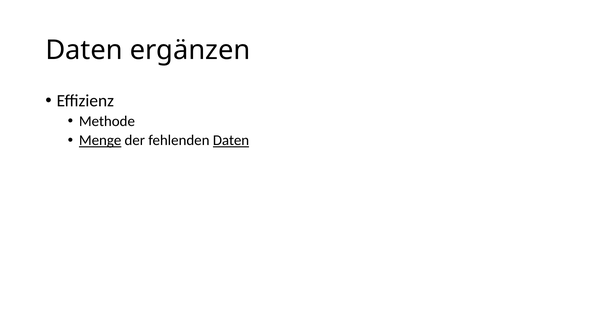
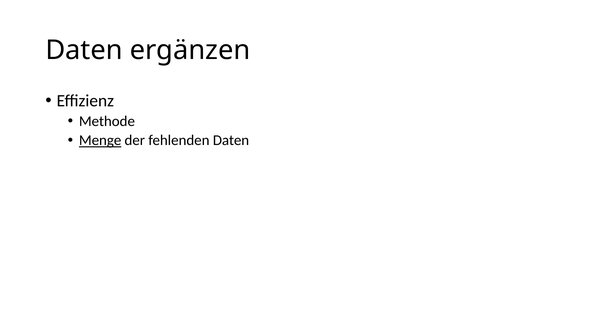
Daten at (231, 140) underline: present -> none
